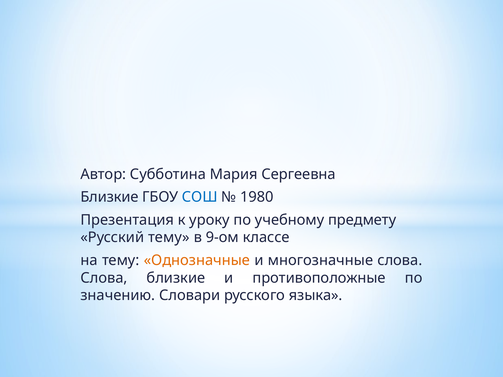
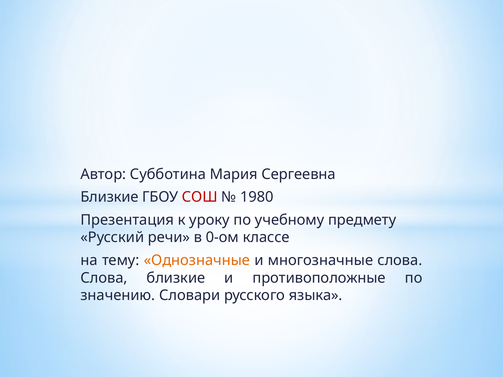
СОШ colour: blue -> red
Русский тему: тему -> речи
9-ом: 9-ом -> 0-ом
